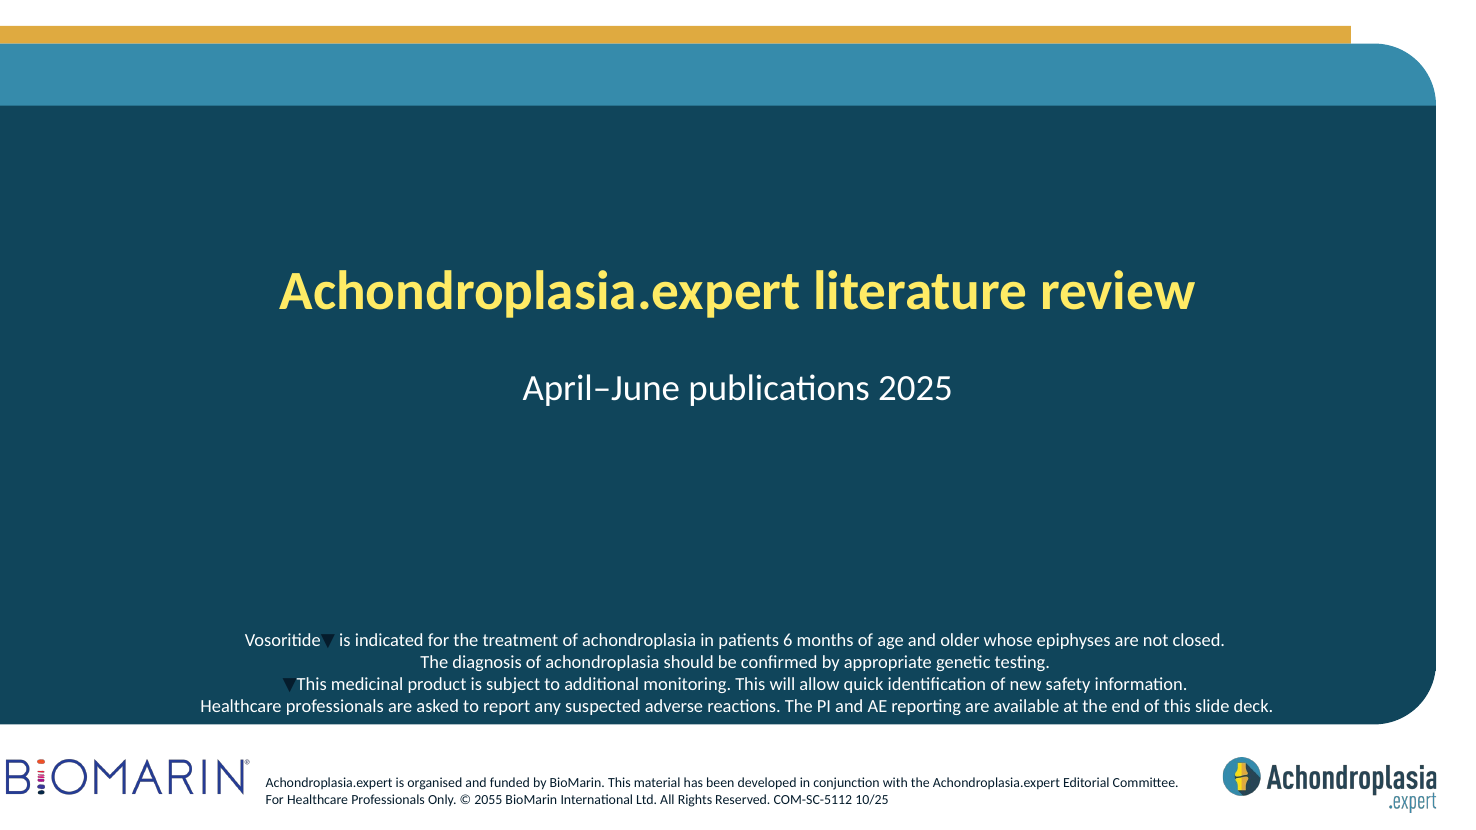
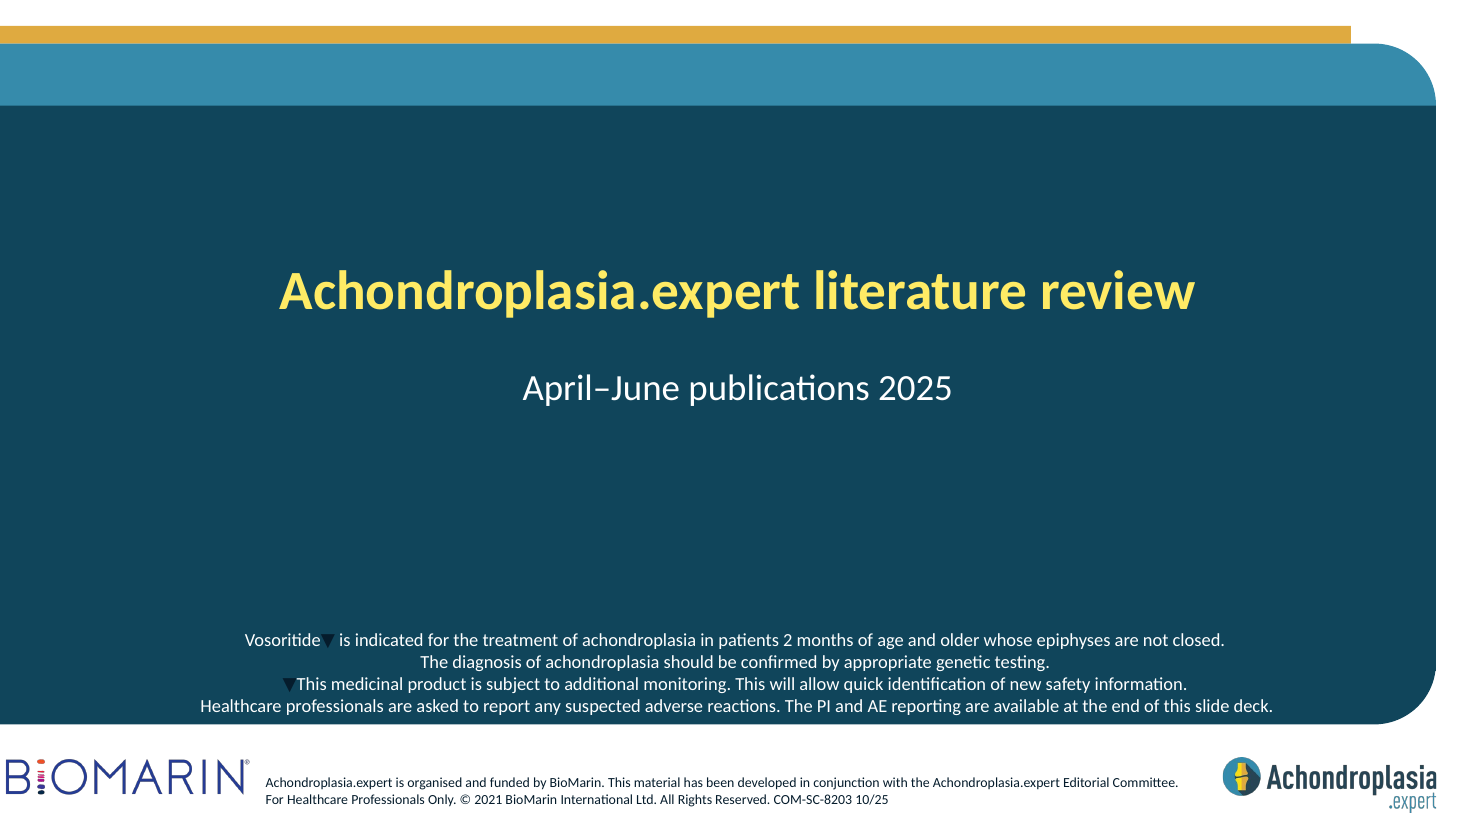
6: 6 -> 2
2055: 2055 -> 2021
COM-SC-5112: COM-SC-5112 -> COM-SC-8203
